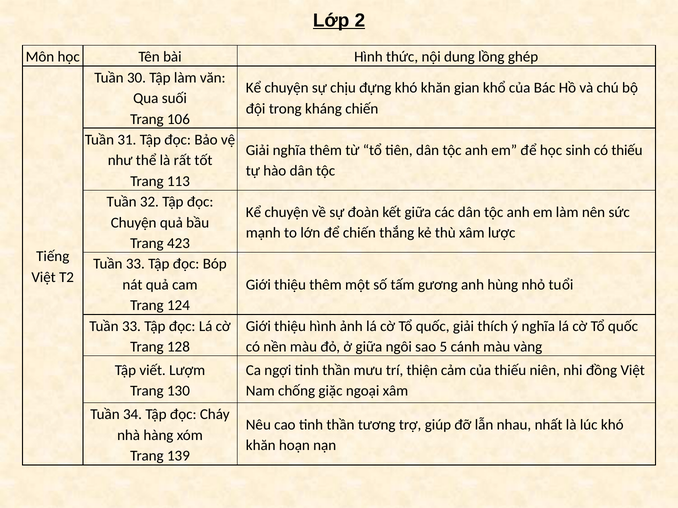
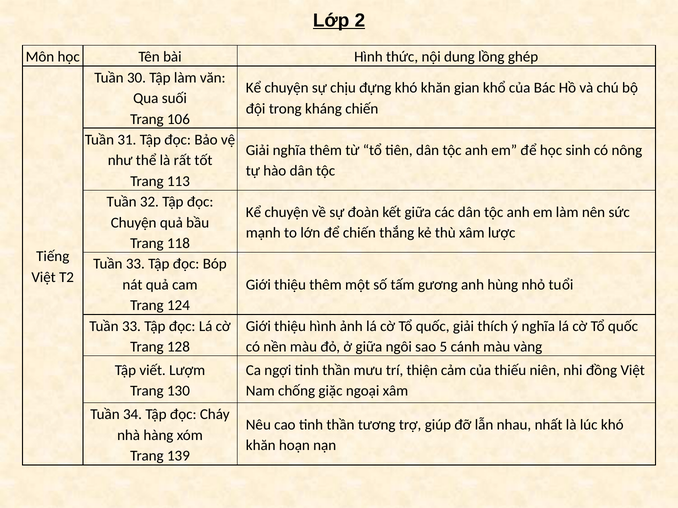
có thiếu: thiếu -> nông
423: 423 -> 118
